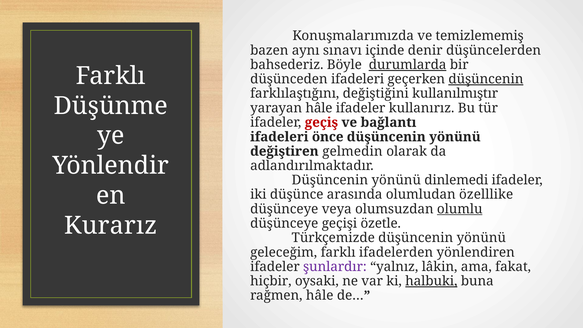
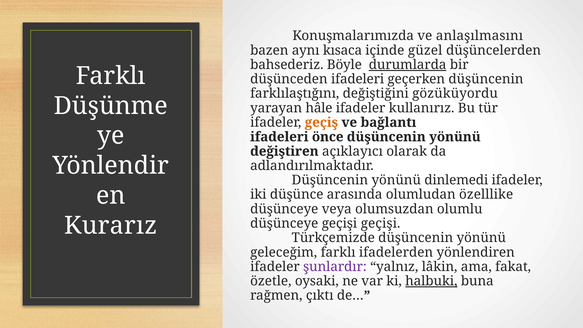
temizlememiş: temizlememiş -> anlaşılmasını
sınavı: sınavı -> kısaca
denir: denir -> güzel
düşüncenin at (486, 79) underline: present -> none
kullanılmıştır: kullanılmıştır -> gözüküyordu
geçiş colour: red -> orange
gelmedin: gelmedin -> açıklayıcı
olumlu underline: present -> none
geçişi özetle: özetle -> geçişi
hiçbir: hiçbir -> özetle
rağmen hâle: hâle -> çıktı
